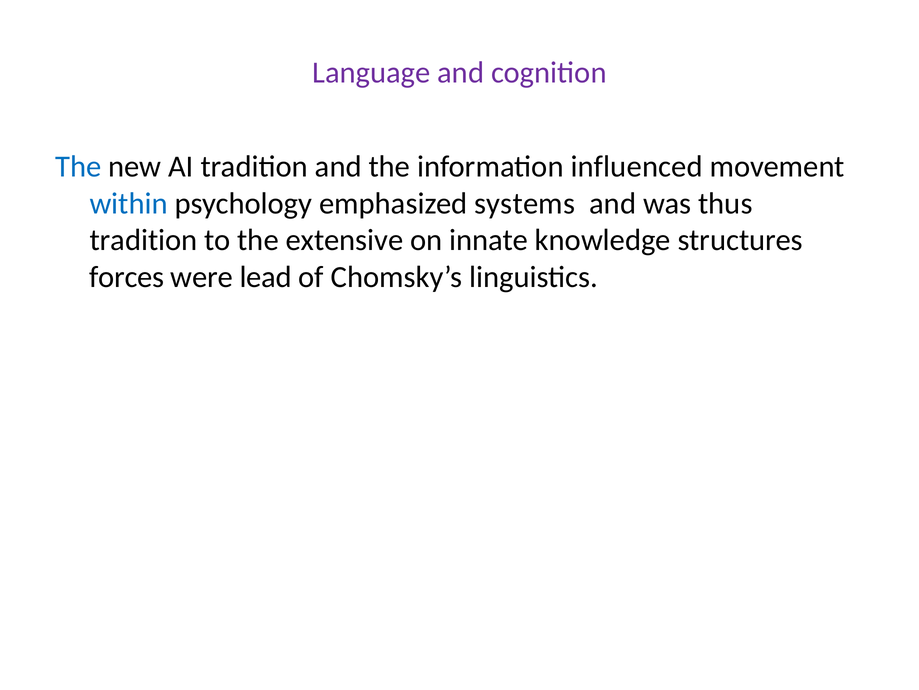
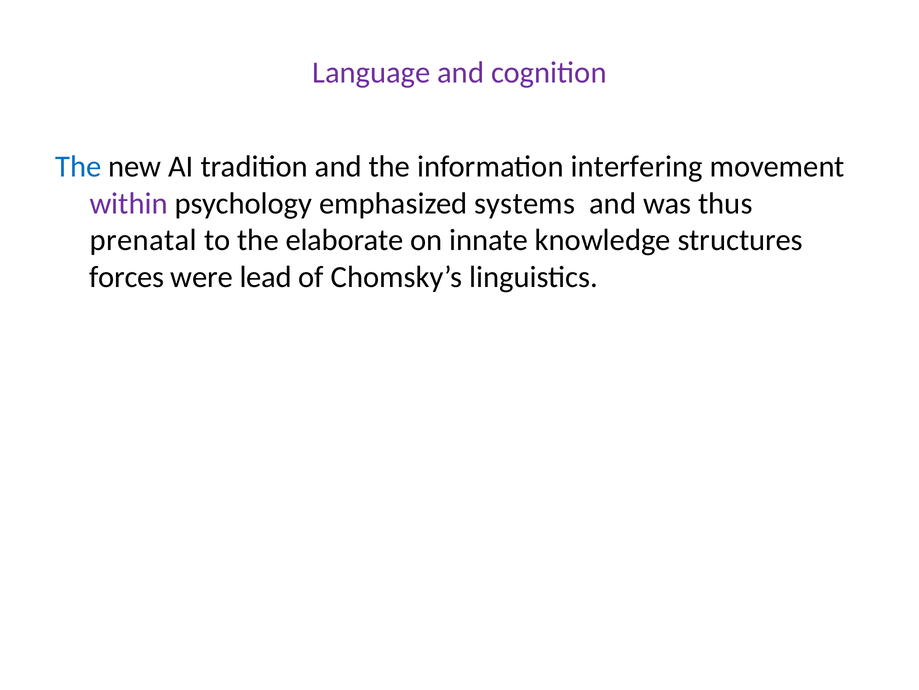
influenced: influenced -> interfering
within colour: blue -> purple
tradition at (143, 240): tradition -> prenatal
extensive: extensive -> elaborate
